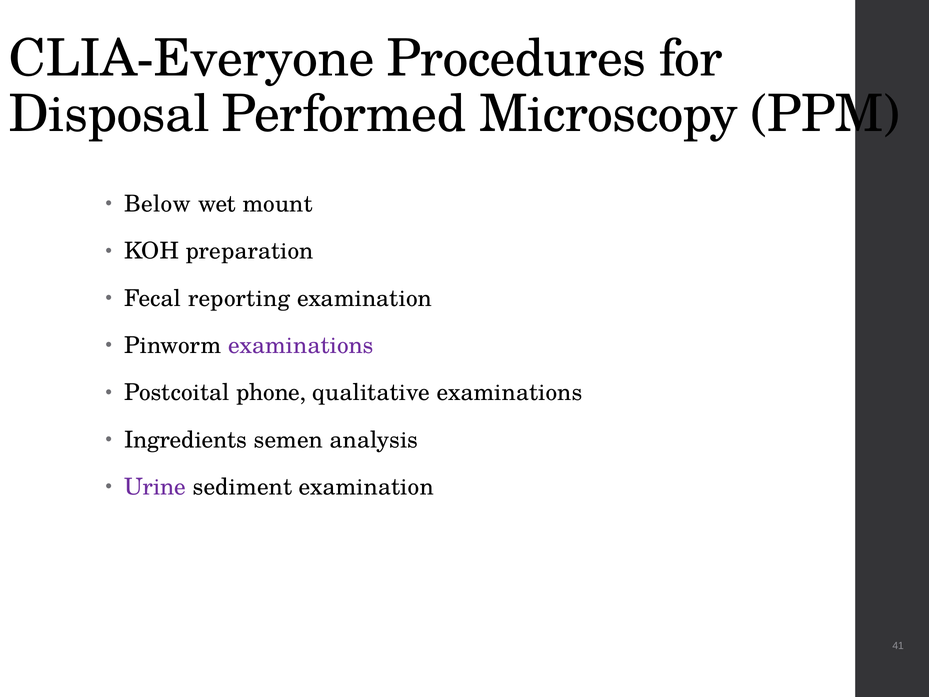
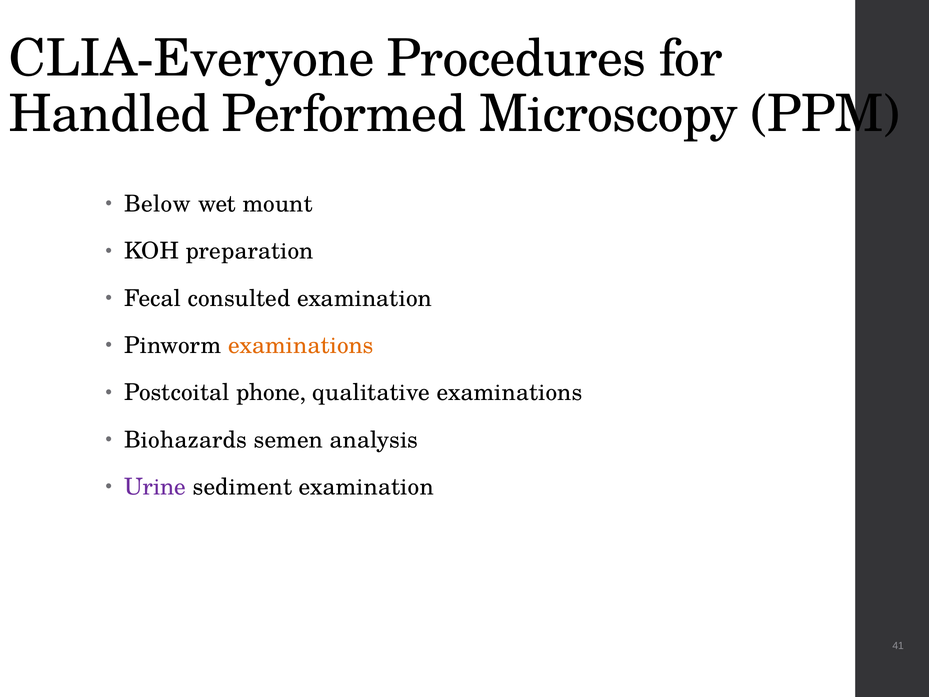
Disposal: Disposal -> Handled
reporting: reporting -> consulted
examinations at (301, 345) colour: purple -> orange
Ingredients: Ingredients -> Biohazards
